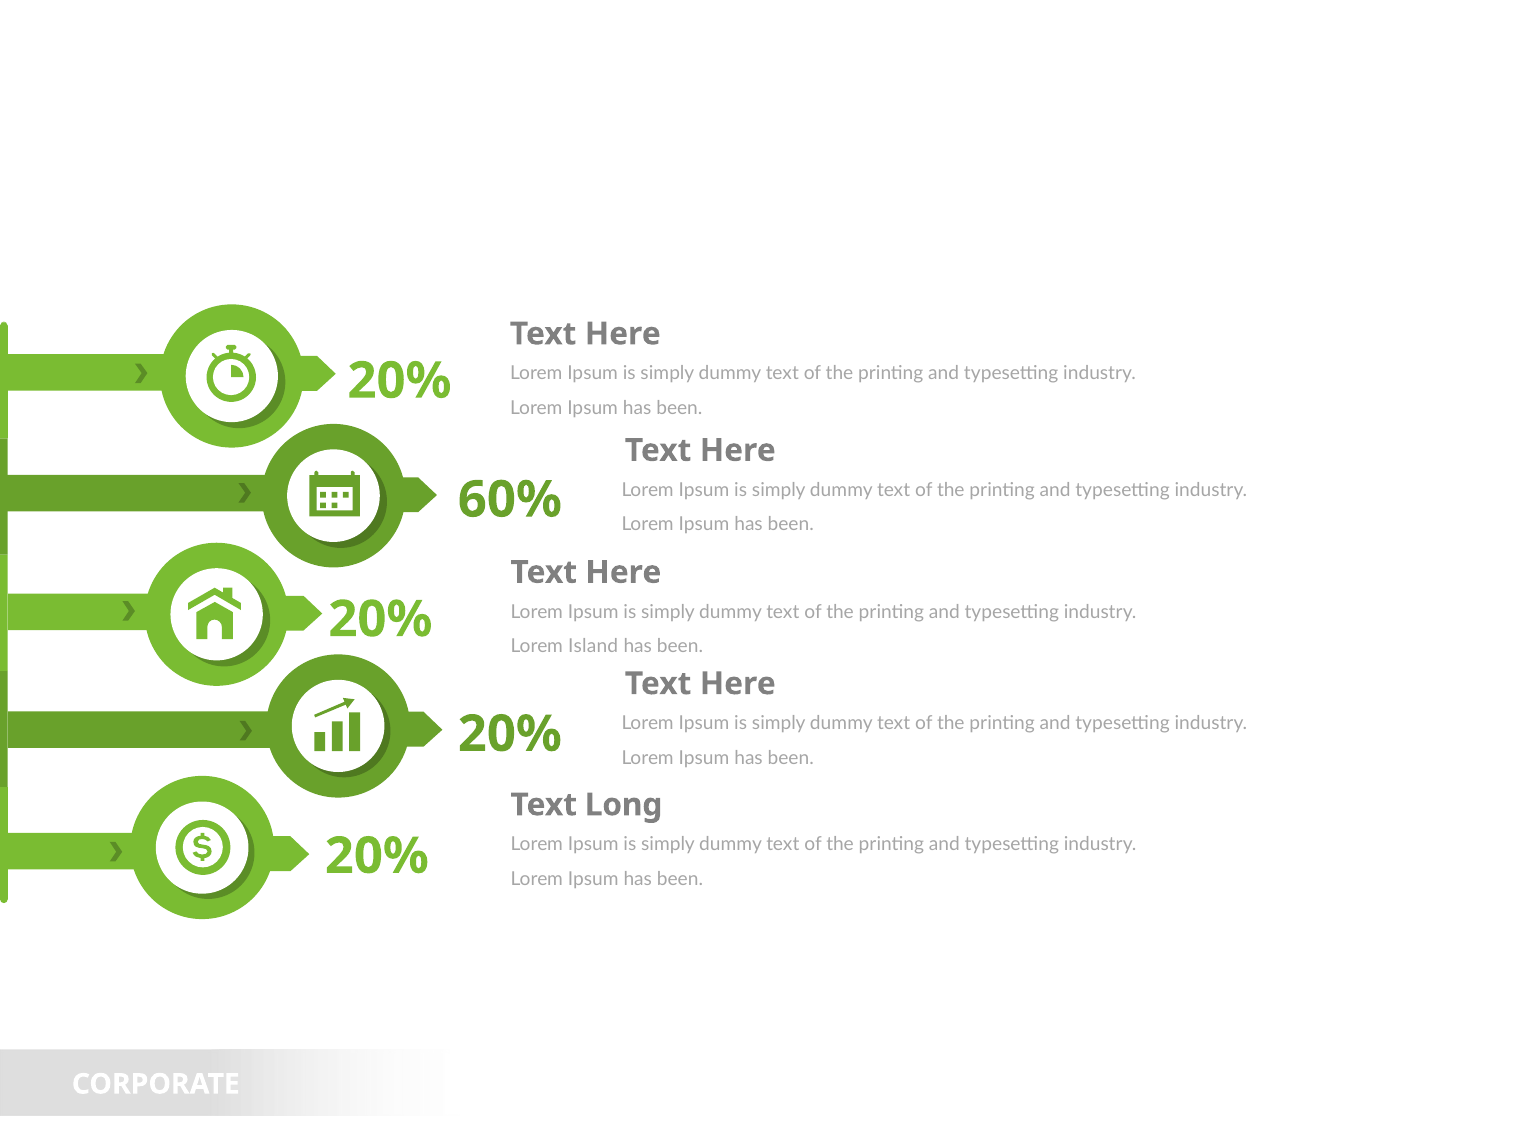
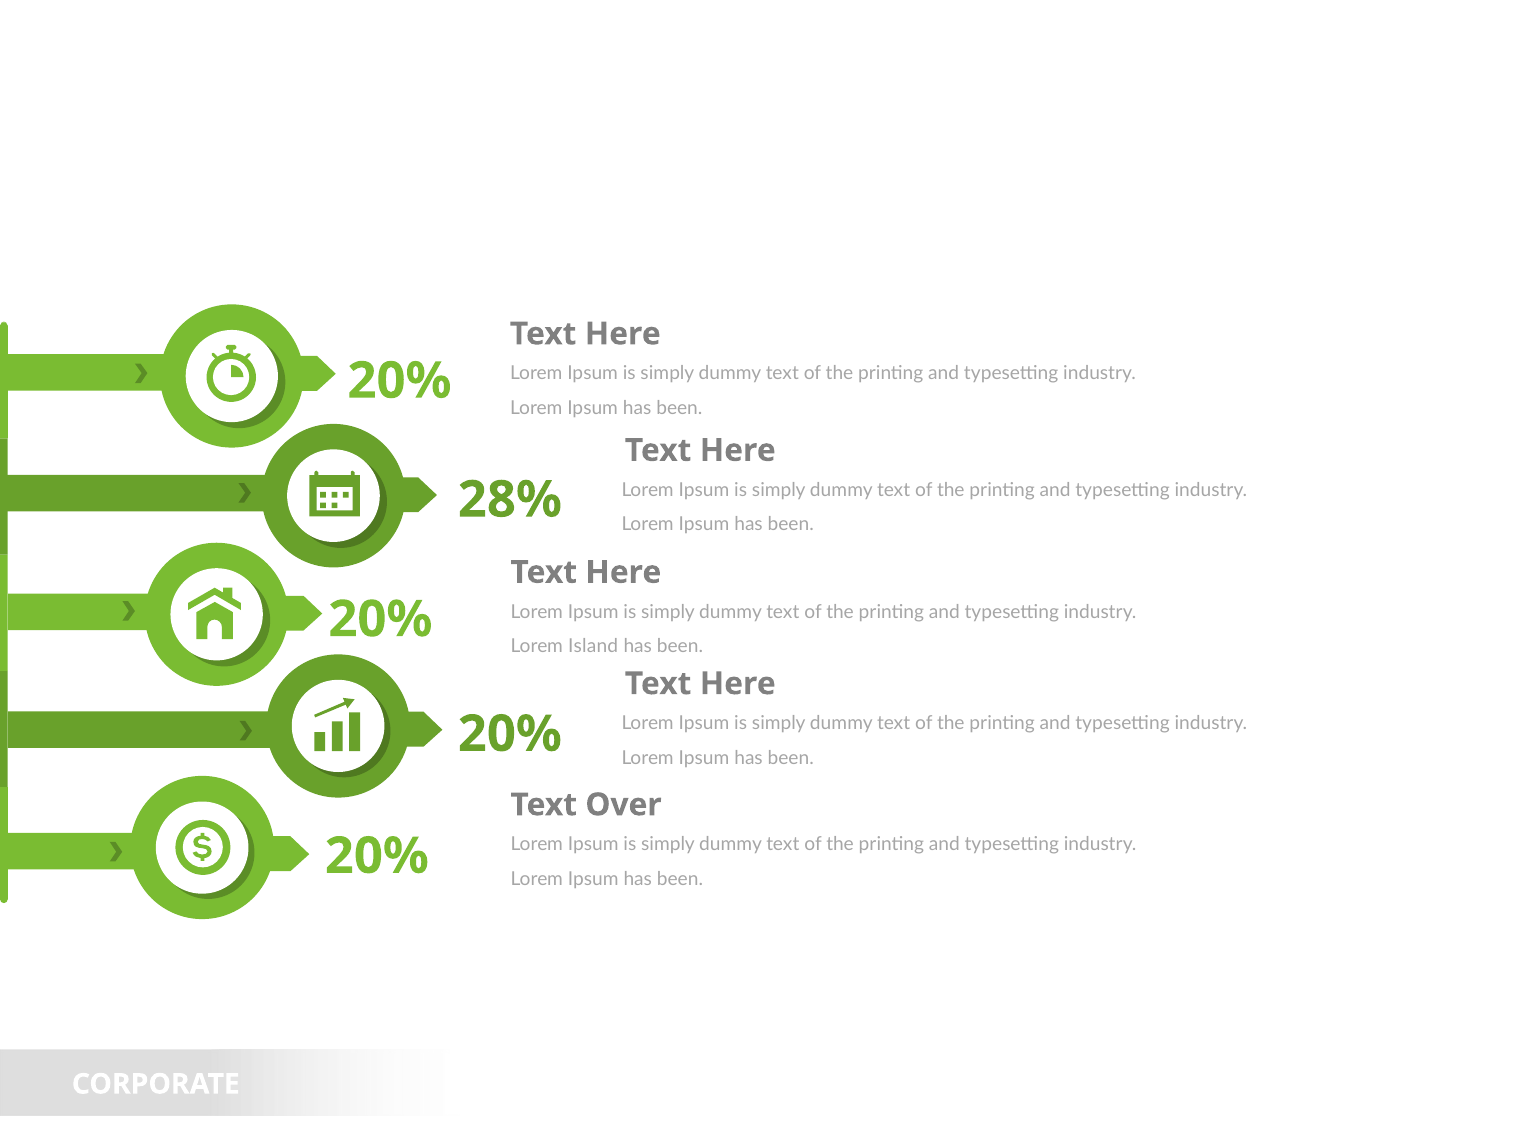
60%: 60% -> 28%
Long: Long -> Over
